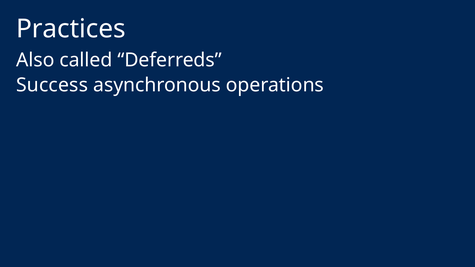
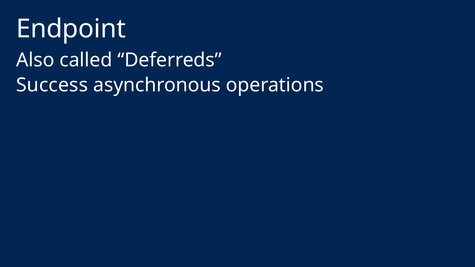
Practices: Practices -> Endpoint
